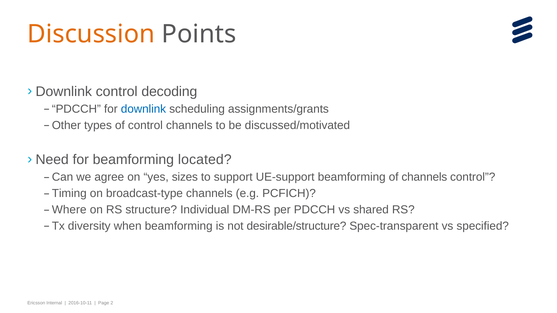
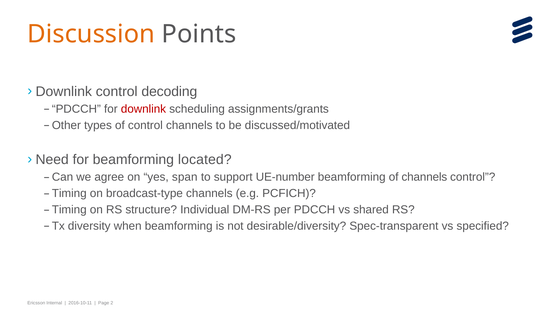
downlink colour: blue -> red
sizes: sizes -> span
UE-support: UE-support -> UE-number
Where at (69, 210): Where -> Timing
desirable/structure: desirable/structure -> desirable/diversity
